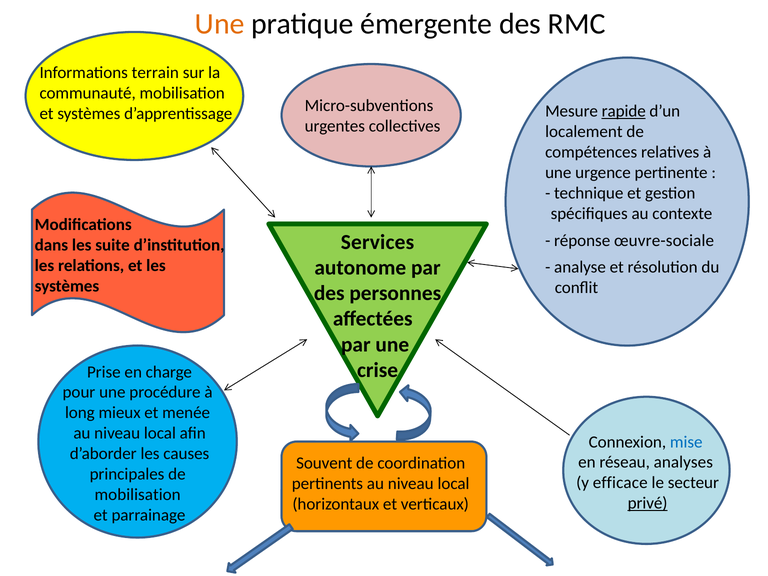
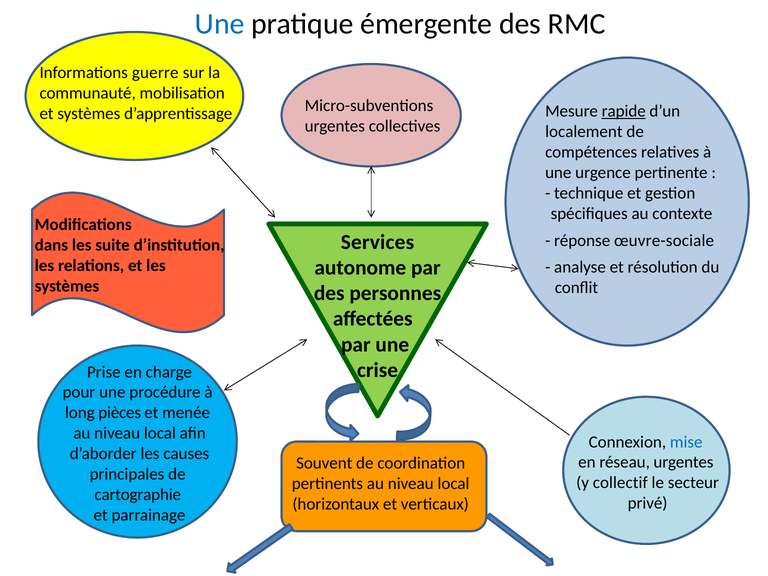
Une at (220, 24) colour: orange -> blue
terrain: terrain -> guerre
mieux: mieux -> pièces
réseau analyses: analyses -> urgentes
efficace: efficace -> collectif
mobilisation at (138, 495): mobilisation -> cartographie
privé underline: present -> none
